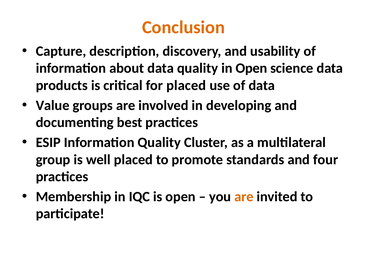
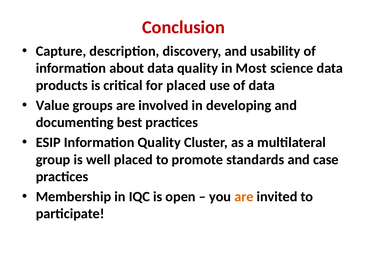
Conclusion colour: orange -> red
in Open: Open -> Most
four: four -> case
